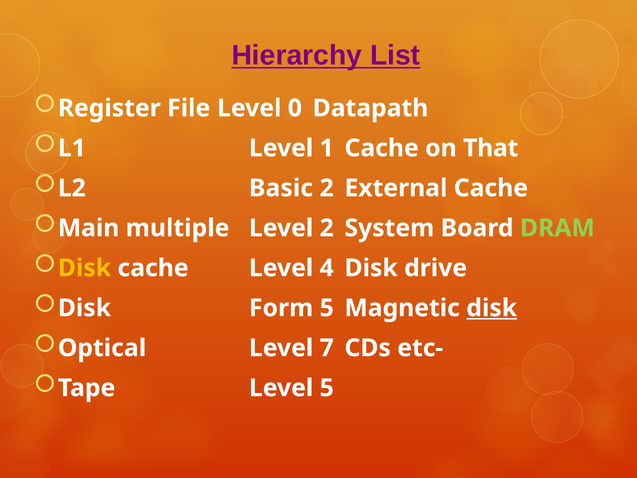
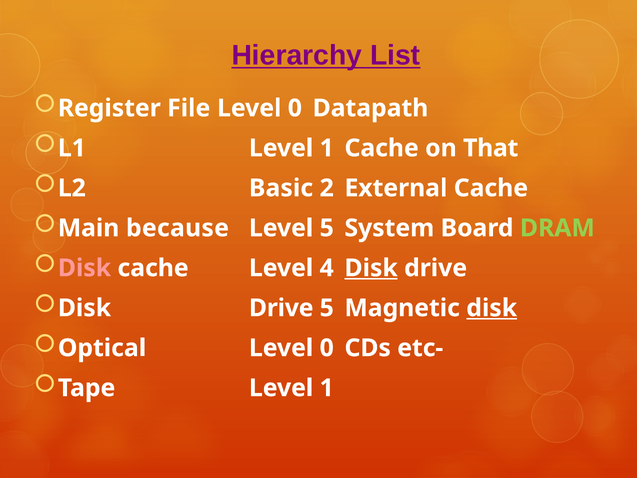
multiple: multiple -> because
Level 2: 2 -> 5
Disk at (84, 268) colour: yellow -> pink
Disk at (371, 268) underline: none -> present
Form at (281, 308): Form -> Drive
Optical Level 7: 7 -> 0
Tape Level 5: 5 -> 1
